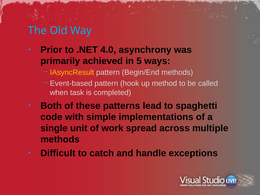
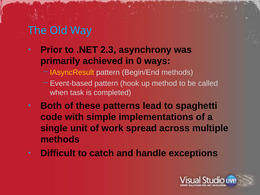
4.0: 4.0 -> 2.3
5: 5 -> 0
